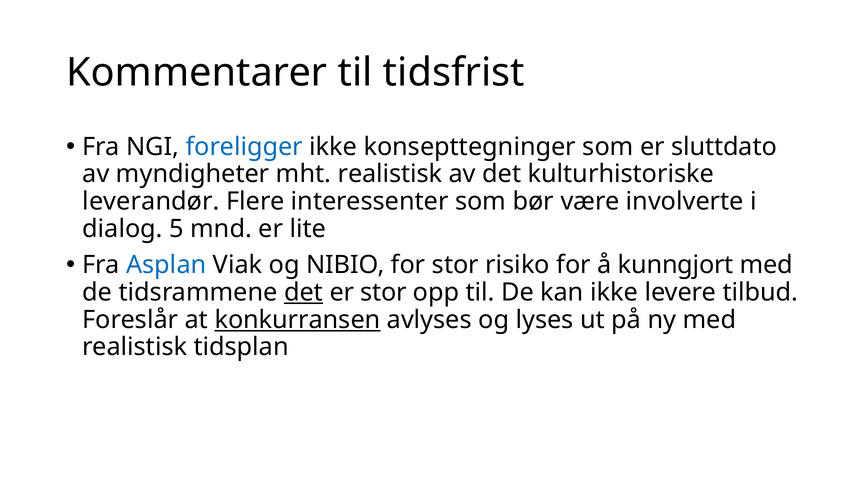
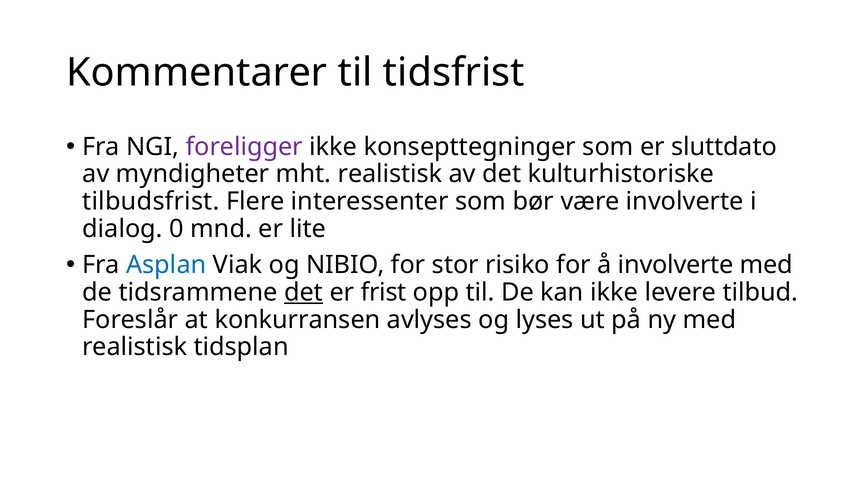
foreligger colour: blue -> purple
leverandør: leverandør -> tilbudsfrist
5: 5 -> 0
å kunngjort: kunngjort -> involverte
er stor: stor -> frist
konkurransen underline: present -> none
